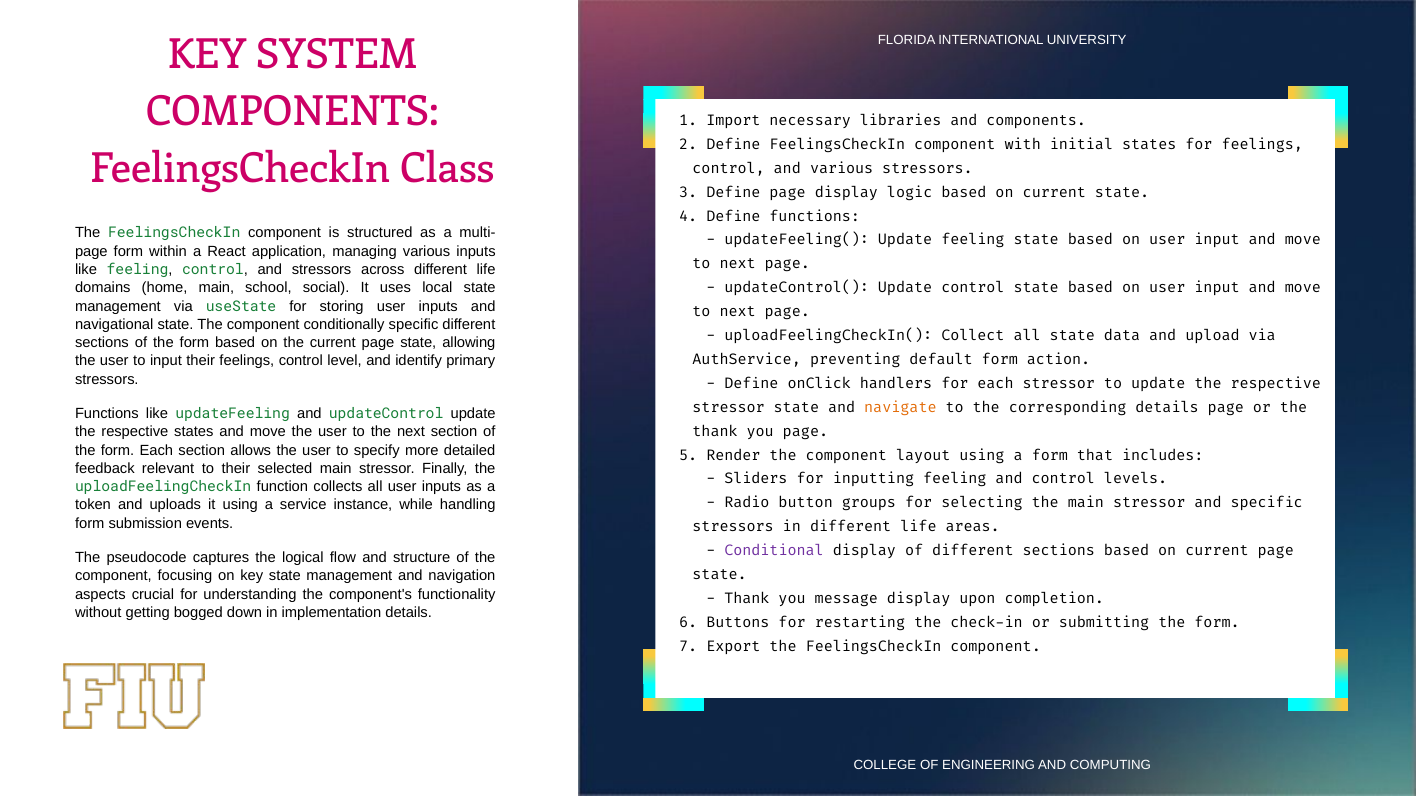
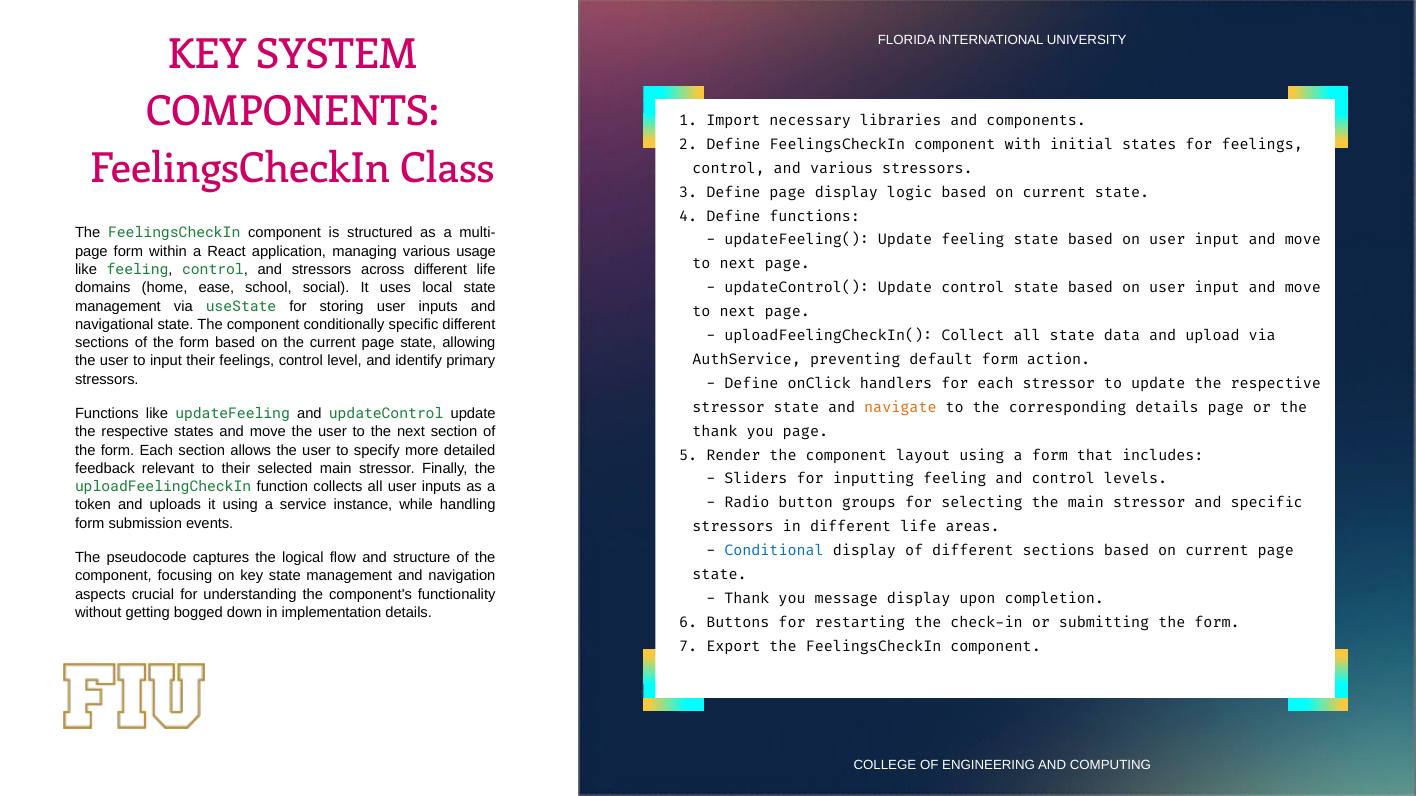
various inputs: inputs -> usage
home main: main -> ease
Conditional colour: purple -> blue
